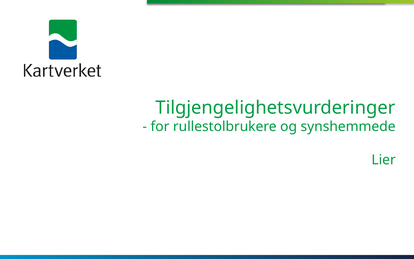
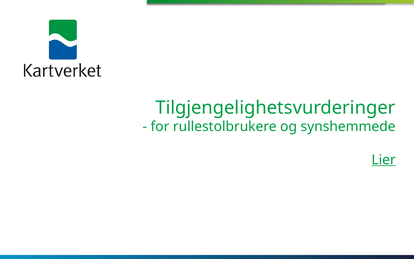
Lier underline: none -> present
